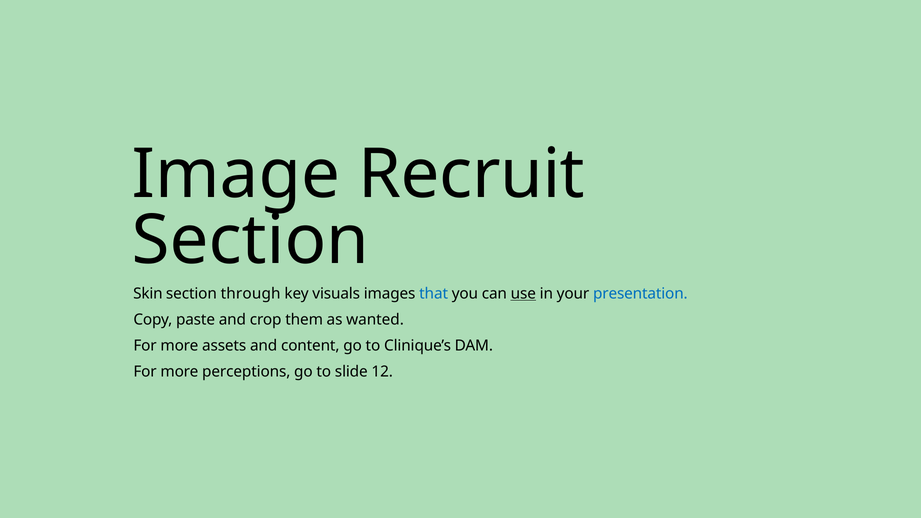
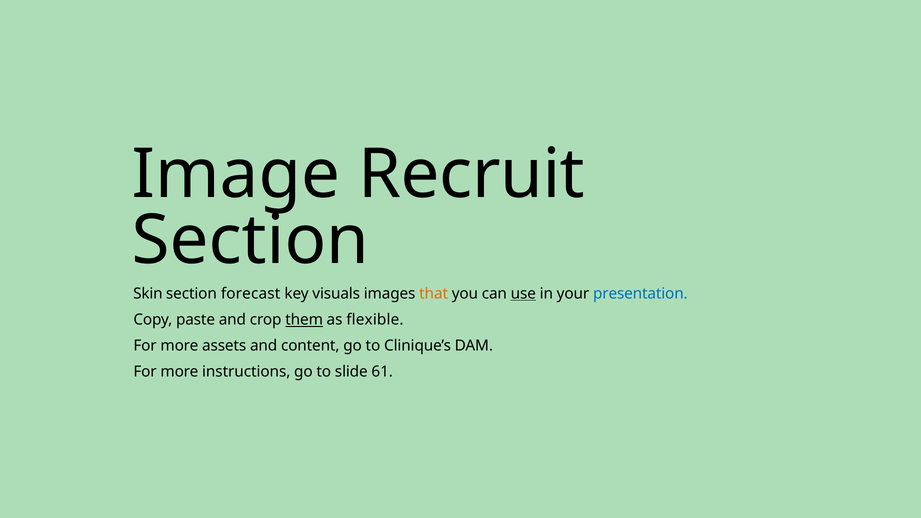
through: through -> forecast
that colour: blue -> orange
them underline: none -> present
wanted: wanted -> flexible
perceptions: perceptions -> instructions
12: 12 -> 61
